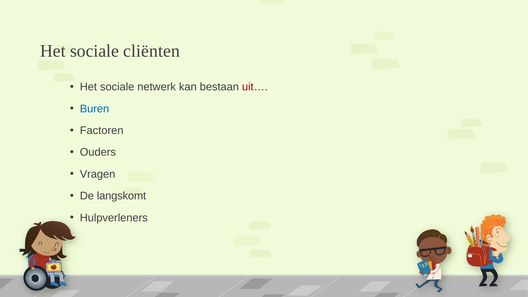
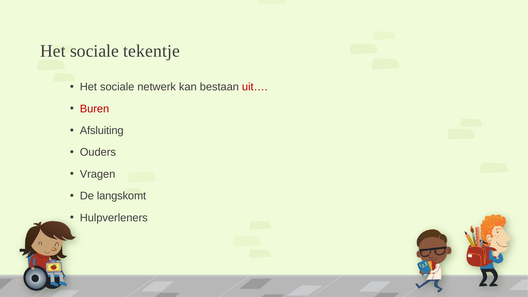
cliënten: cliënten -> tekentje
Buren colour: blue -> red
Factoren: Factoren -> Afsluiting
